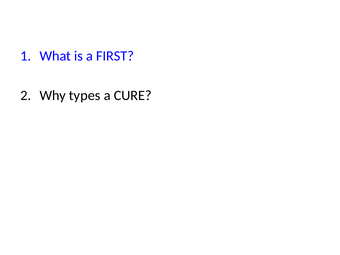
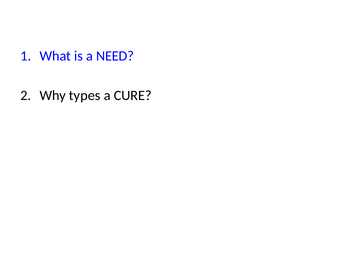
FIRST: FIRST -> NEED
